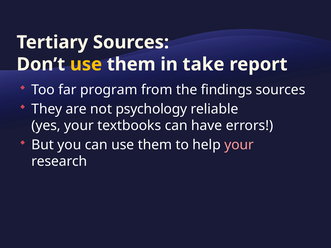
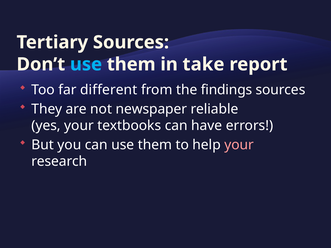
use at (86, 64) colour: yellow -> light blue
program: program -> different
psychology: psychology -> newspaper
